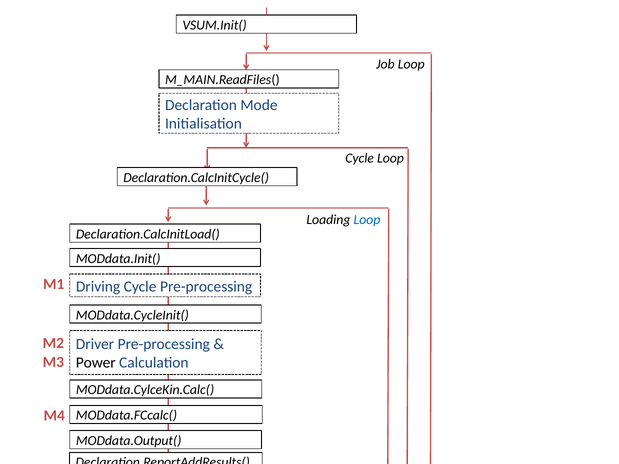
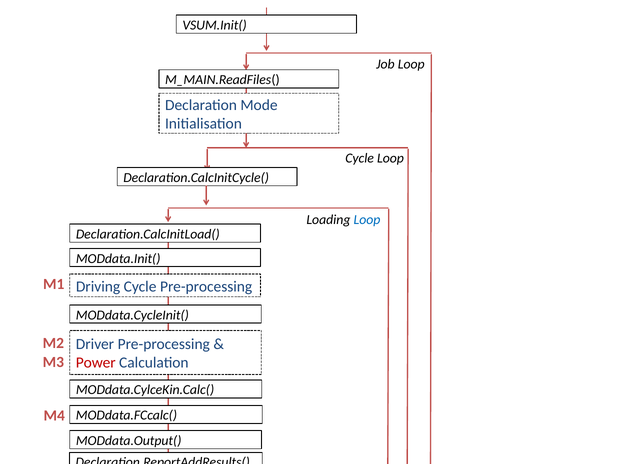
Power colour: black -> red
